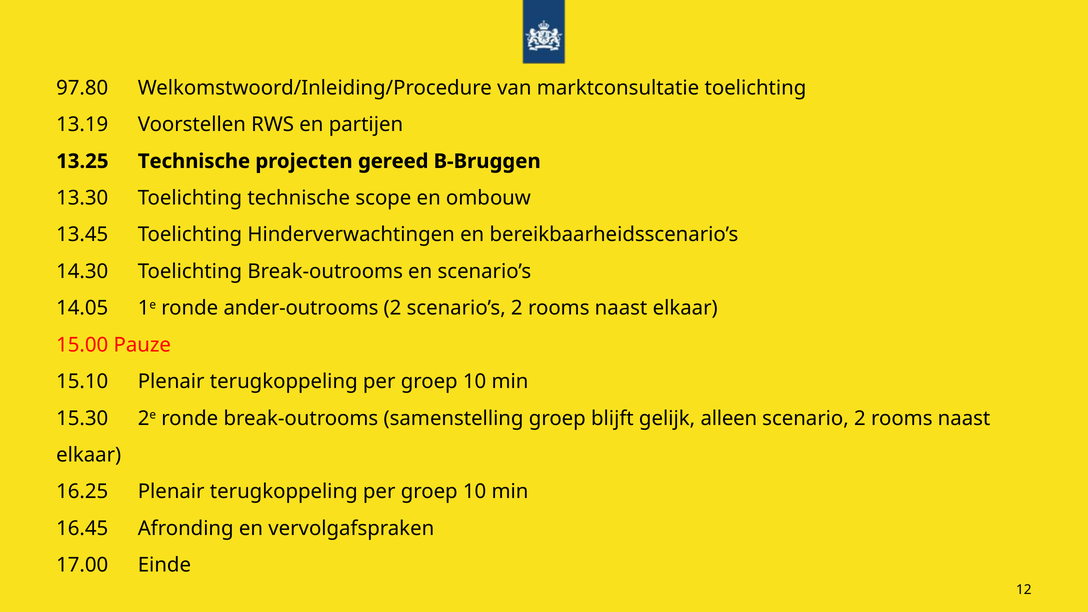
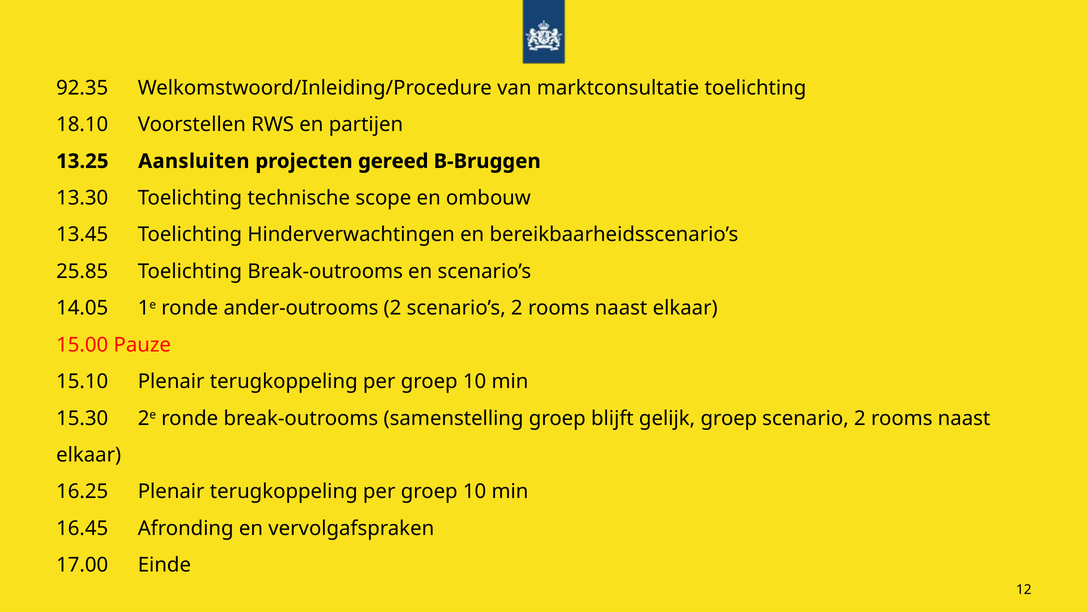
97.80: 97.80 -> 92.35
13.19: 13.19 -> 18.10
13.25 Technische: Technische -> Aansluiten
14.30: 14.30 -> 25.85
gelijk alleen: alleen -> groep
